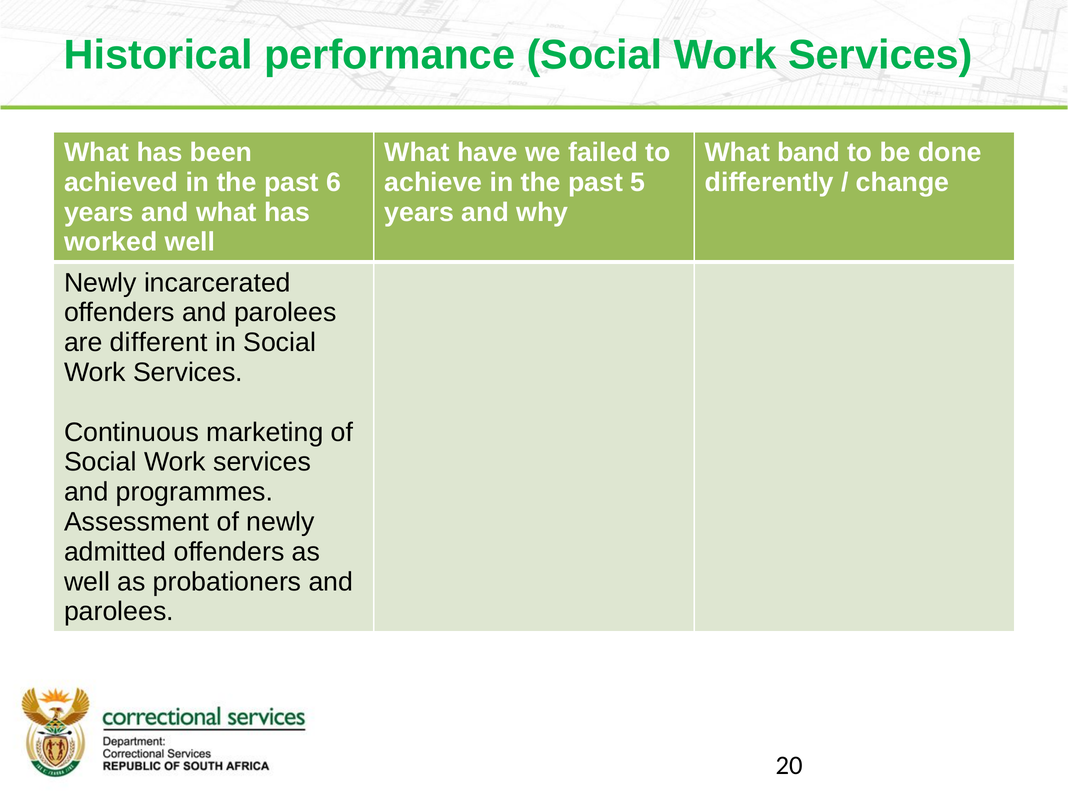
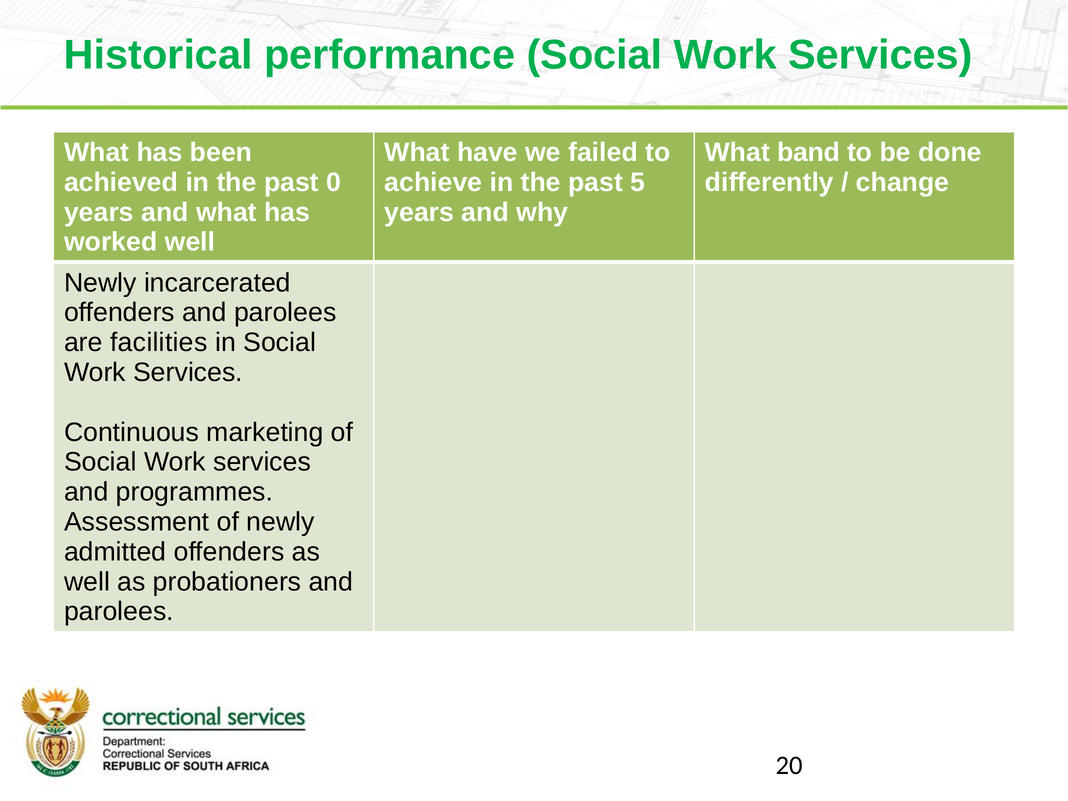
6: 6 -> 0
different: different -> facilities
